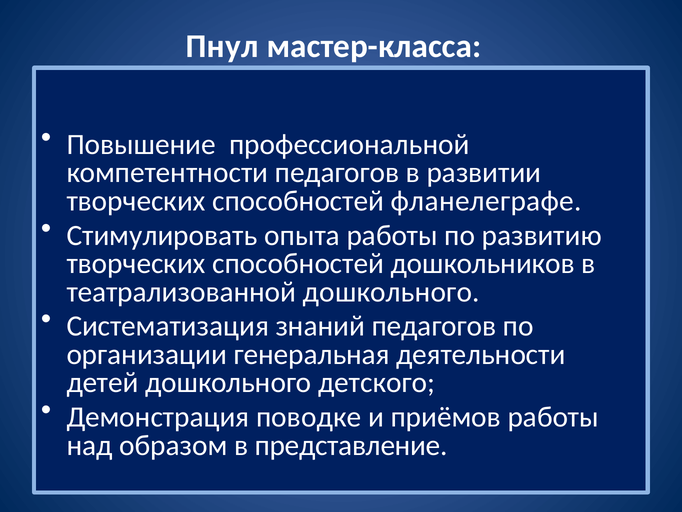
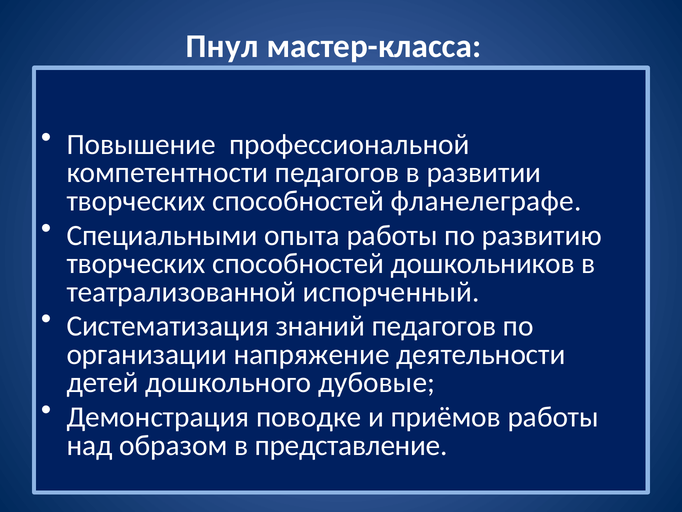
Стимулировать: Стимулировать -> Специальными
театрализованной дошкольного: дошкольного -> испорченный
генеральная: генеральная -> напряжение
детского: детского -> дубовые
